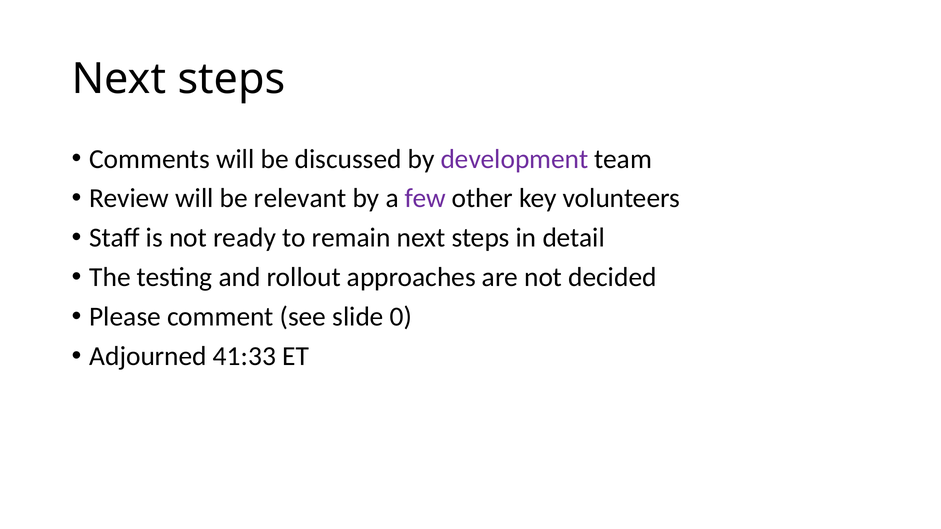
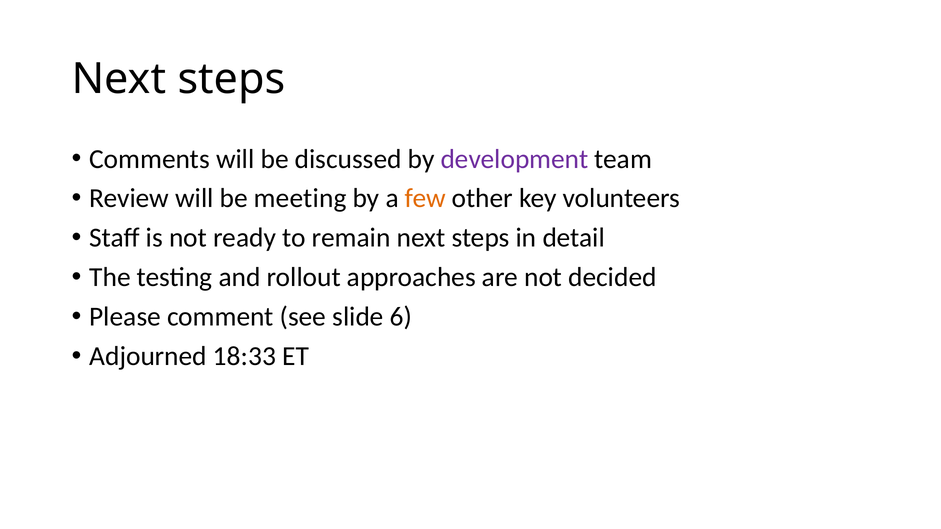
relevant: relevant -> meeting
few colour: purple -> orange
0: 0 -> 6
41:33: 41:33 -> 18:33
